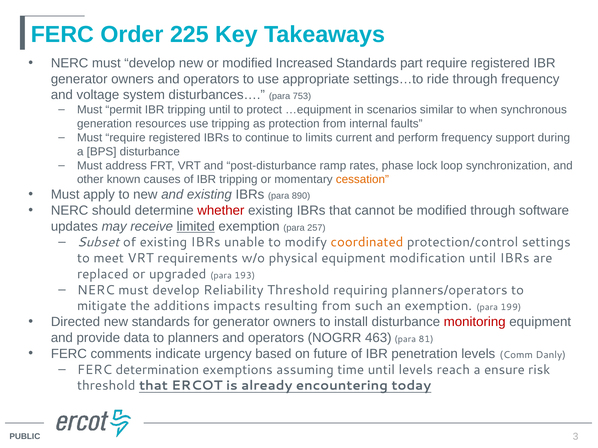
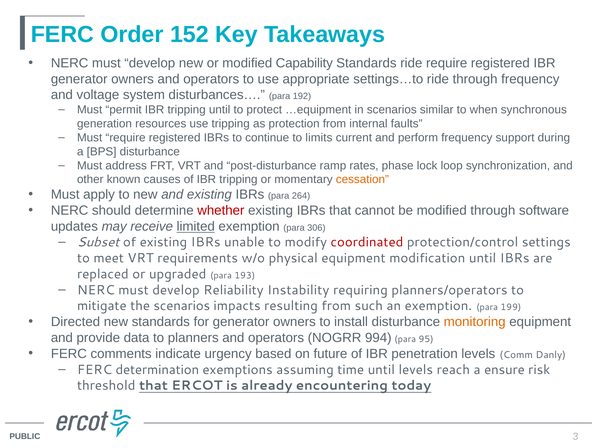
225: 225 -> 152
Increased: Increased -> Capability
Standards part: part -> ride
753: 753 -> 192
890: 890 -> 264
257: 257 -> 306
coordinated colour: orange -> red
Reliability Threshold: Threshold -> Instability
the additions: additions -> scenarios
monitoring colour: red -> orange
463: 463 -> 994
81: 81 -> 95
